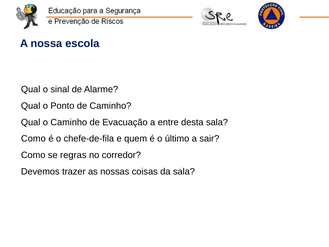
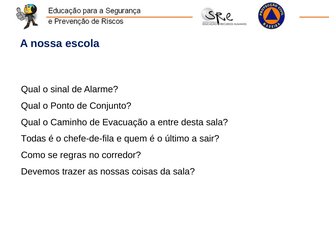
de Caminho: Caminho -> Conjunto
Como at (33, 139): Como -> Todas
